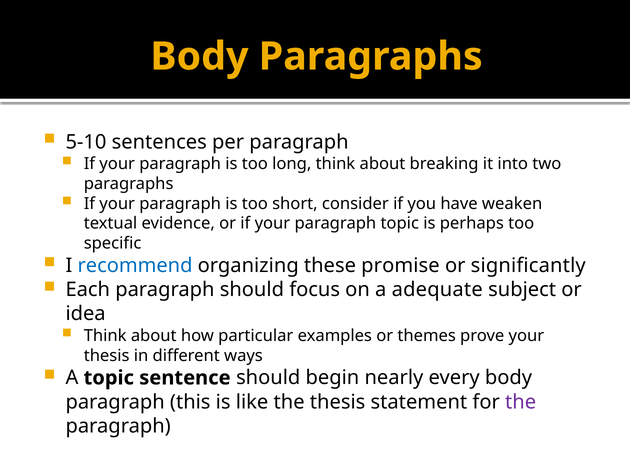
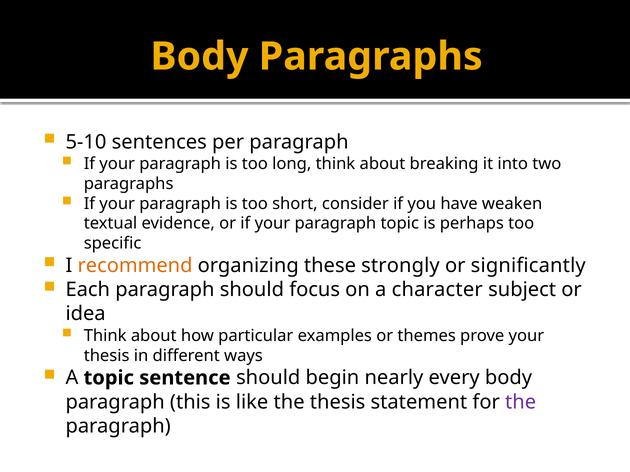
recommend colour: blue -> orange
promise: promise -> strongly
adequate: adequate -> character
